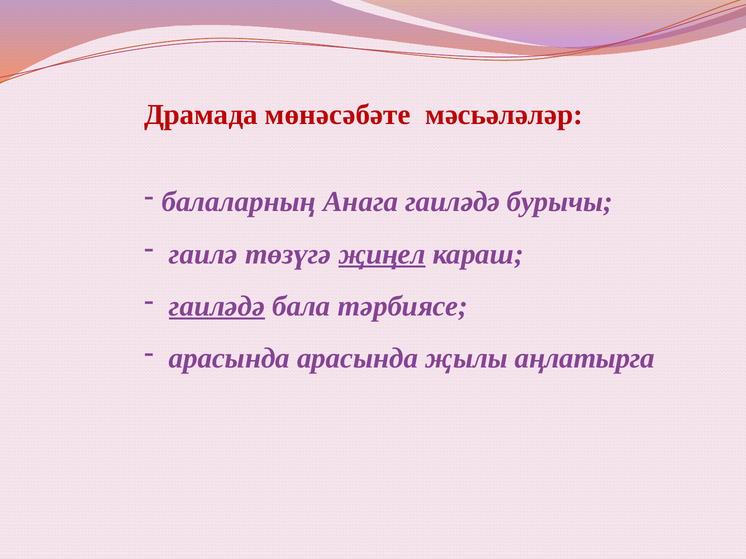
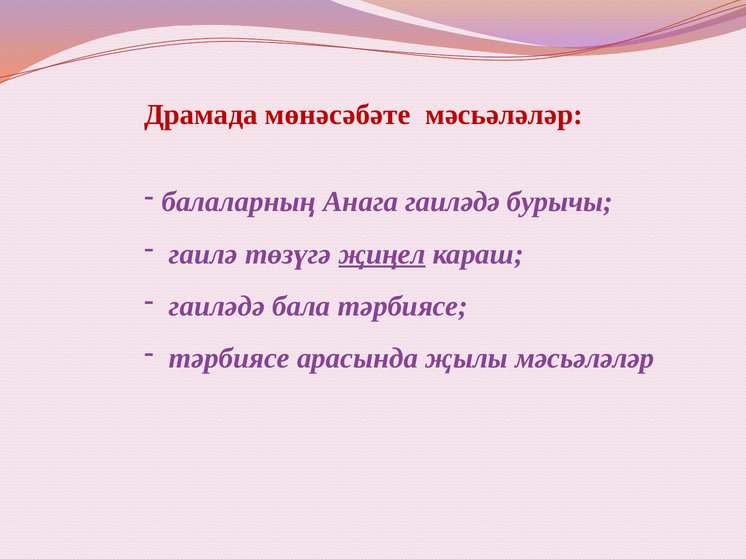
гаиләдә at (217, 306) underline: present -> none
арасында at (229, 359): арасында -> тәрбиясе
җылы аңлатырга: аңлатырга -> мәсьәләләр
